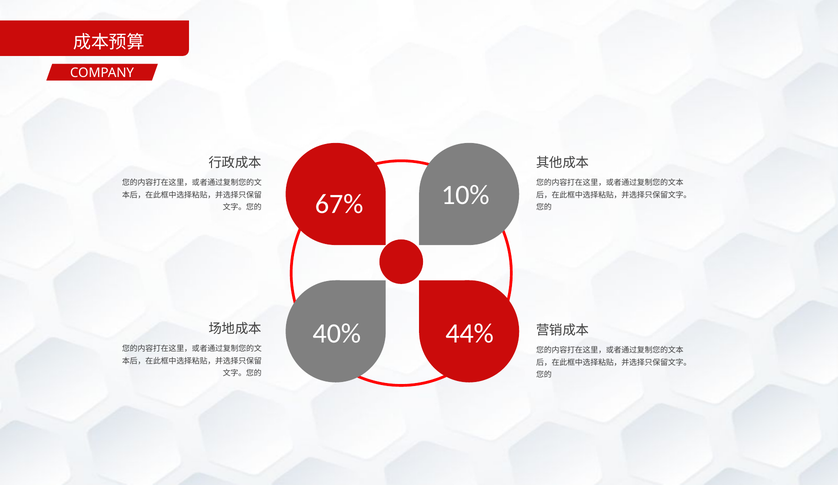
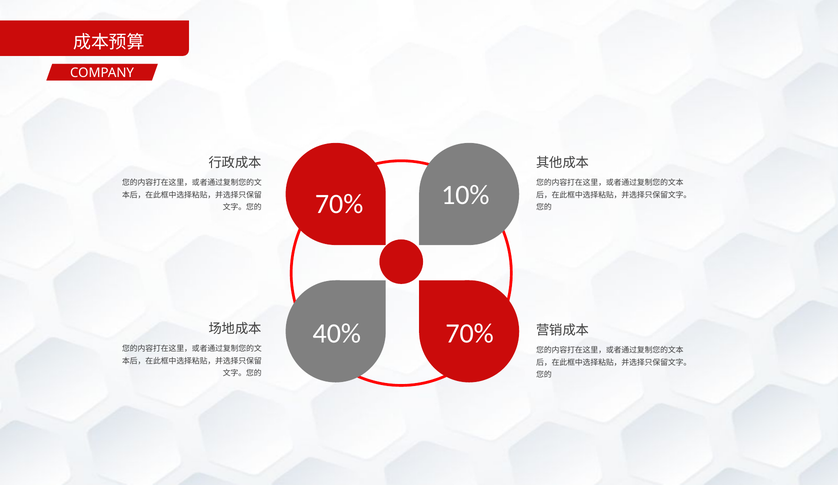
67% at (339, 204): 67% -> 70%
44% at (470, 334): 44% -> 70%
